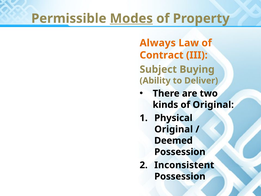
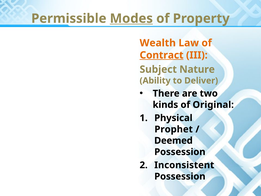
Always: Always -> Wealth
Contract underline: none -> present
Buying: Buying -> Nature
Original at (174, 129): Original -> Prophet
